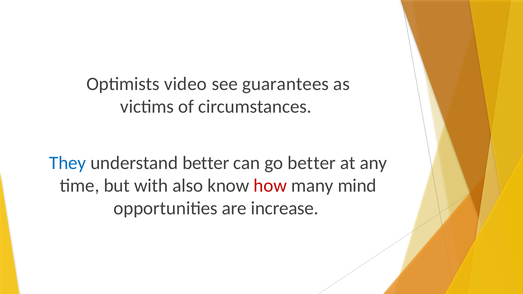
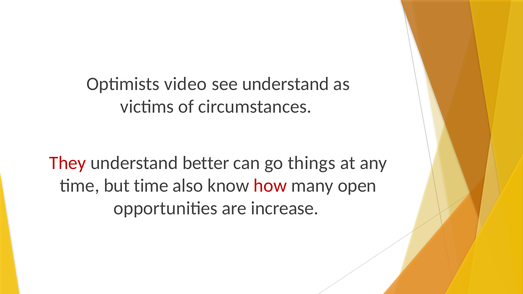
see guarantees: guarantees -> understand
They colour: blue -> red
go better: better -> things
but with: with -> time
mind: mind -> open
